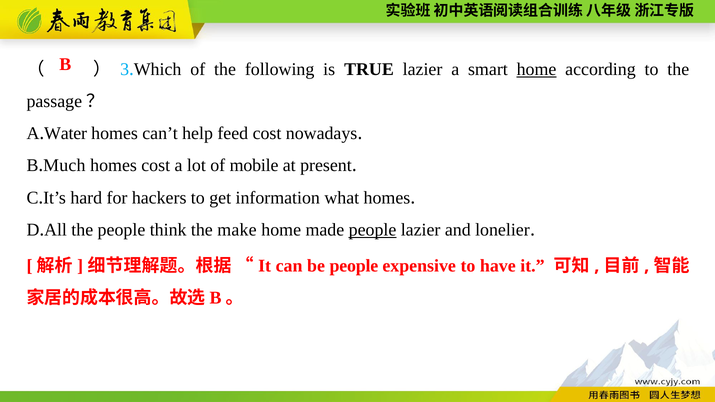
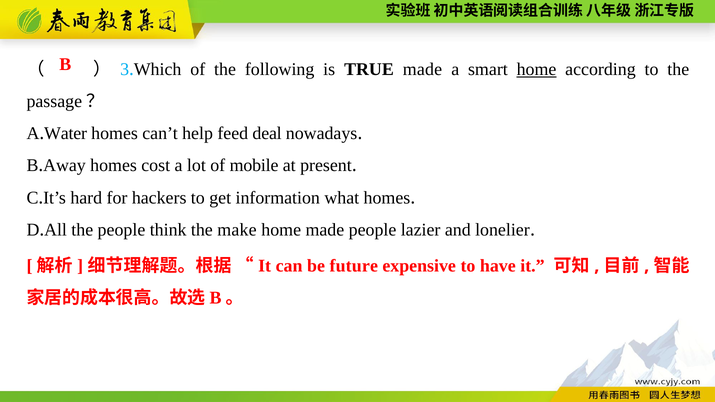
TRUE lazier: lazier -> made
feed cost: cost -> deal
Much: Much -> Away
people at (373, 230) underline: present -> none
be people: people -> future
